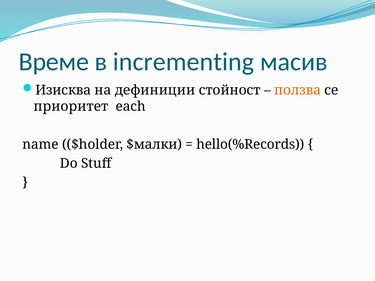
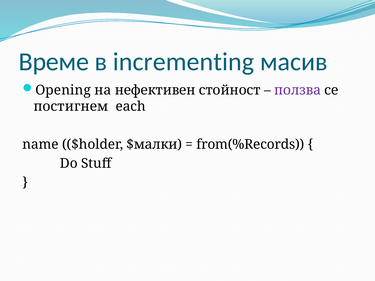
Изисква: Изисква -> Opening
дефиниции: дефиниции -> нефективен
ползва colour: orange -> purple
приоритет: приоритет -> постигнем
hello(%Records: hello(%Records -> from(%Records
